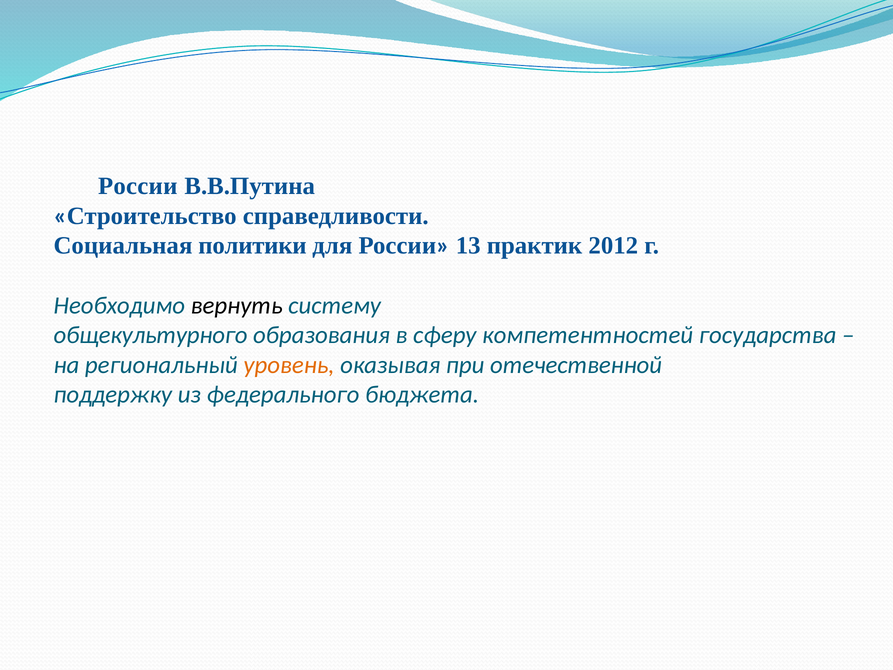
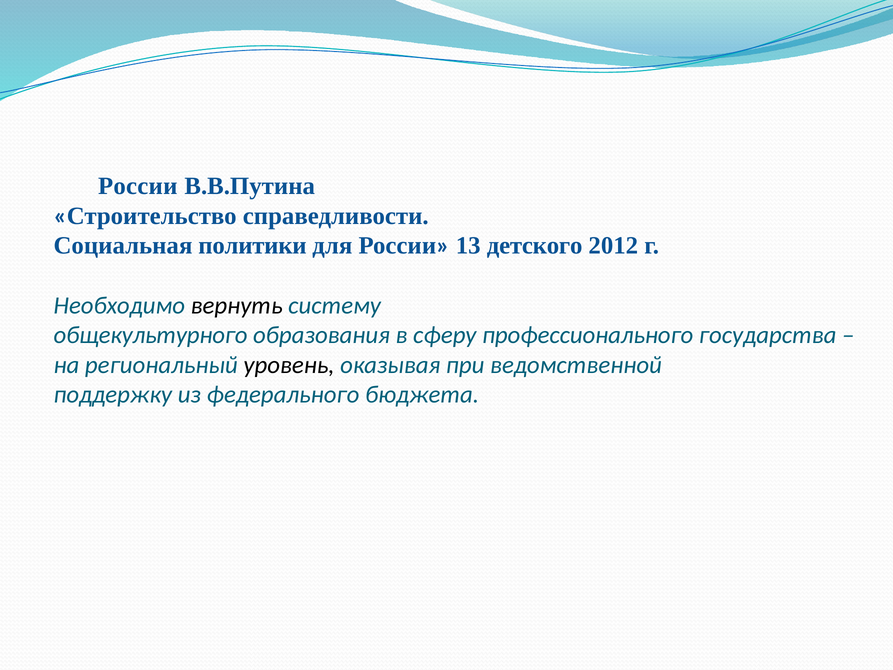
практик: практик -> детского
компетентностей: компетентностей -> профессионального
уровень colour: orange -> black
отечественной: отечественной -> ведомственной
